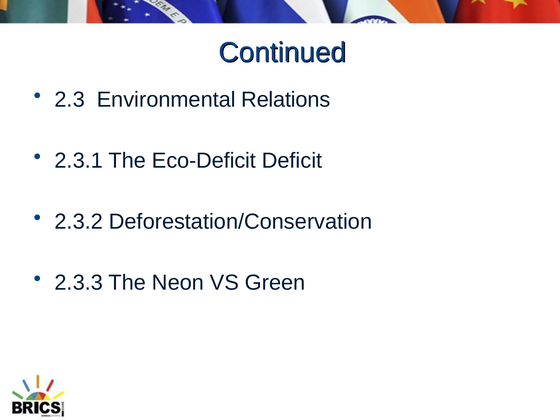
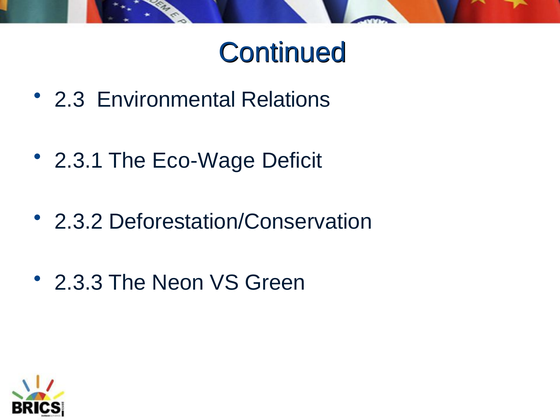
Eco-Deficit: Eco-Deficit -> Eco-Wage
